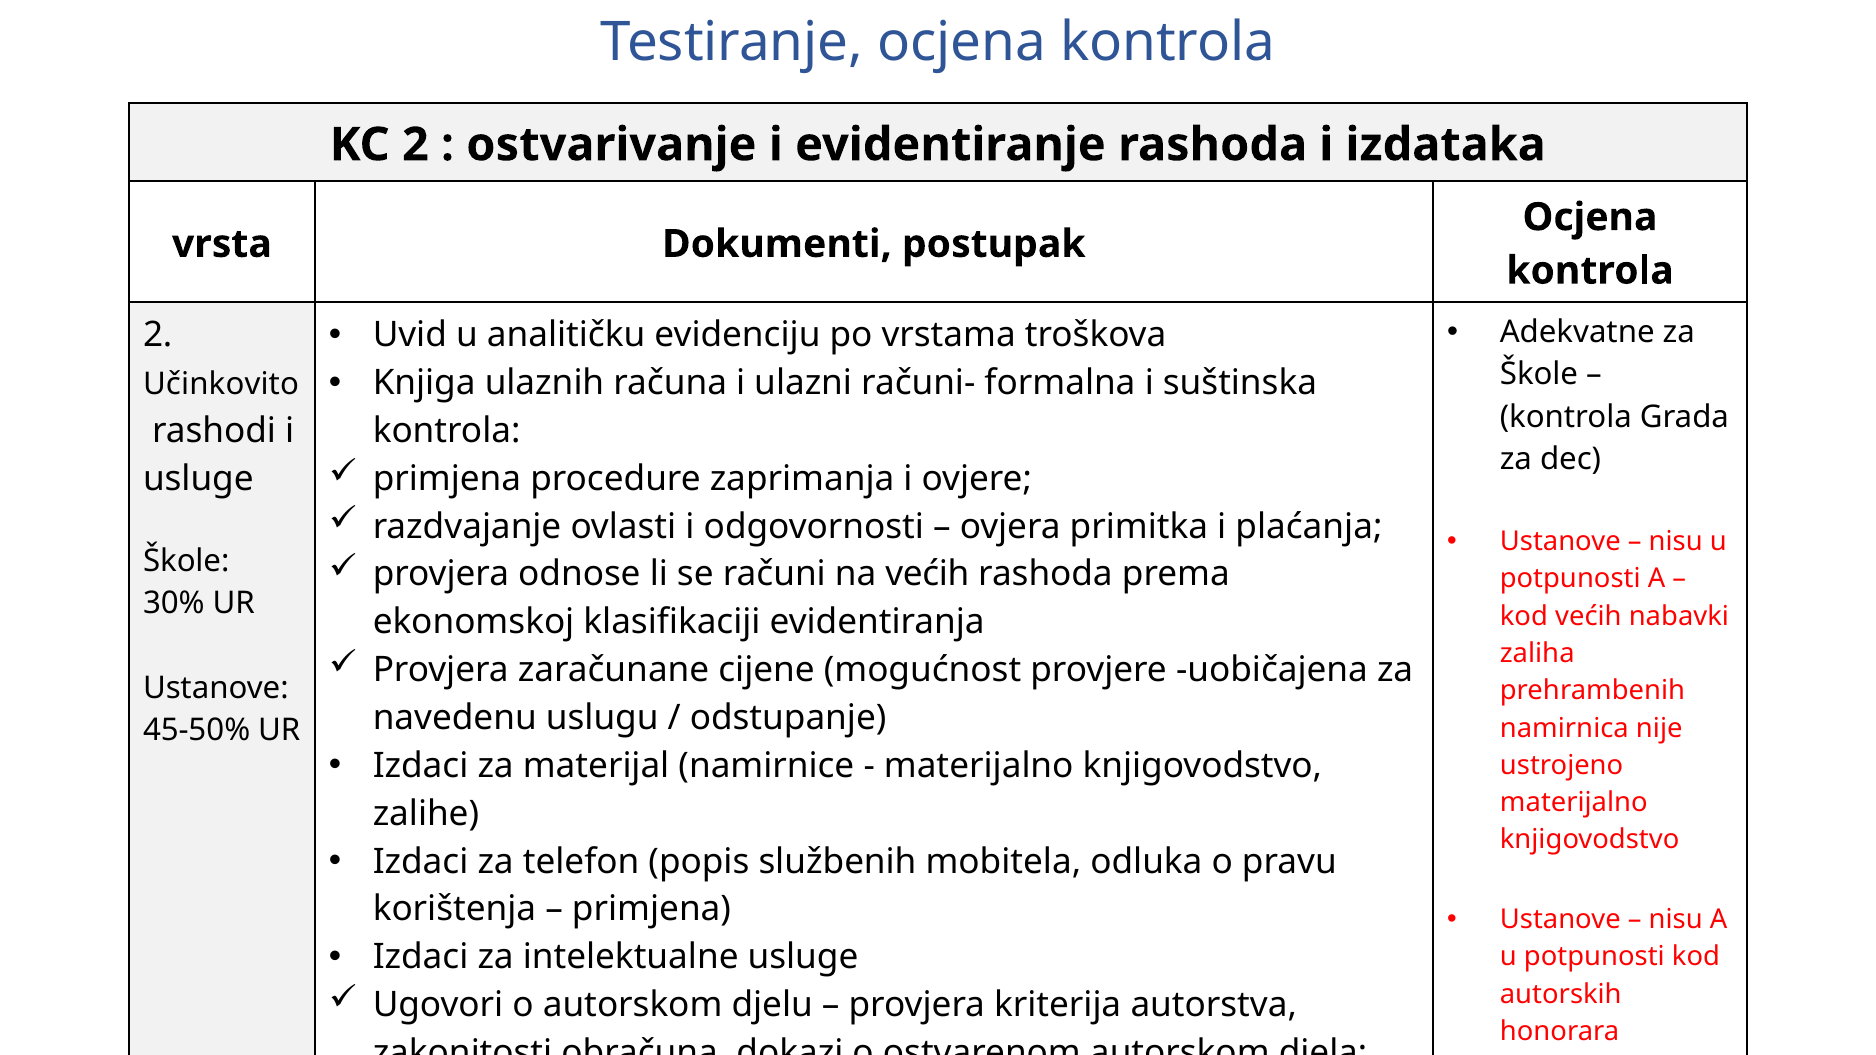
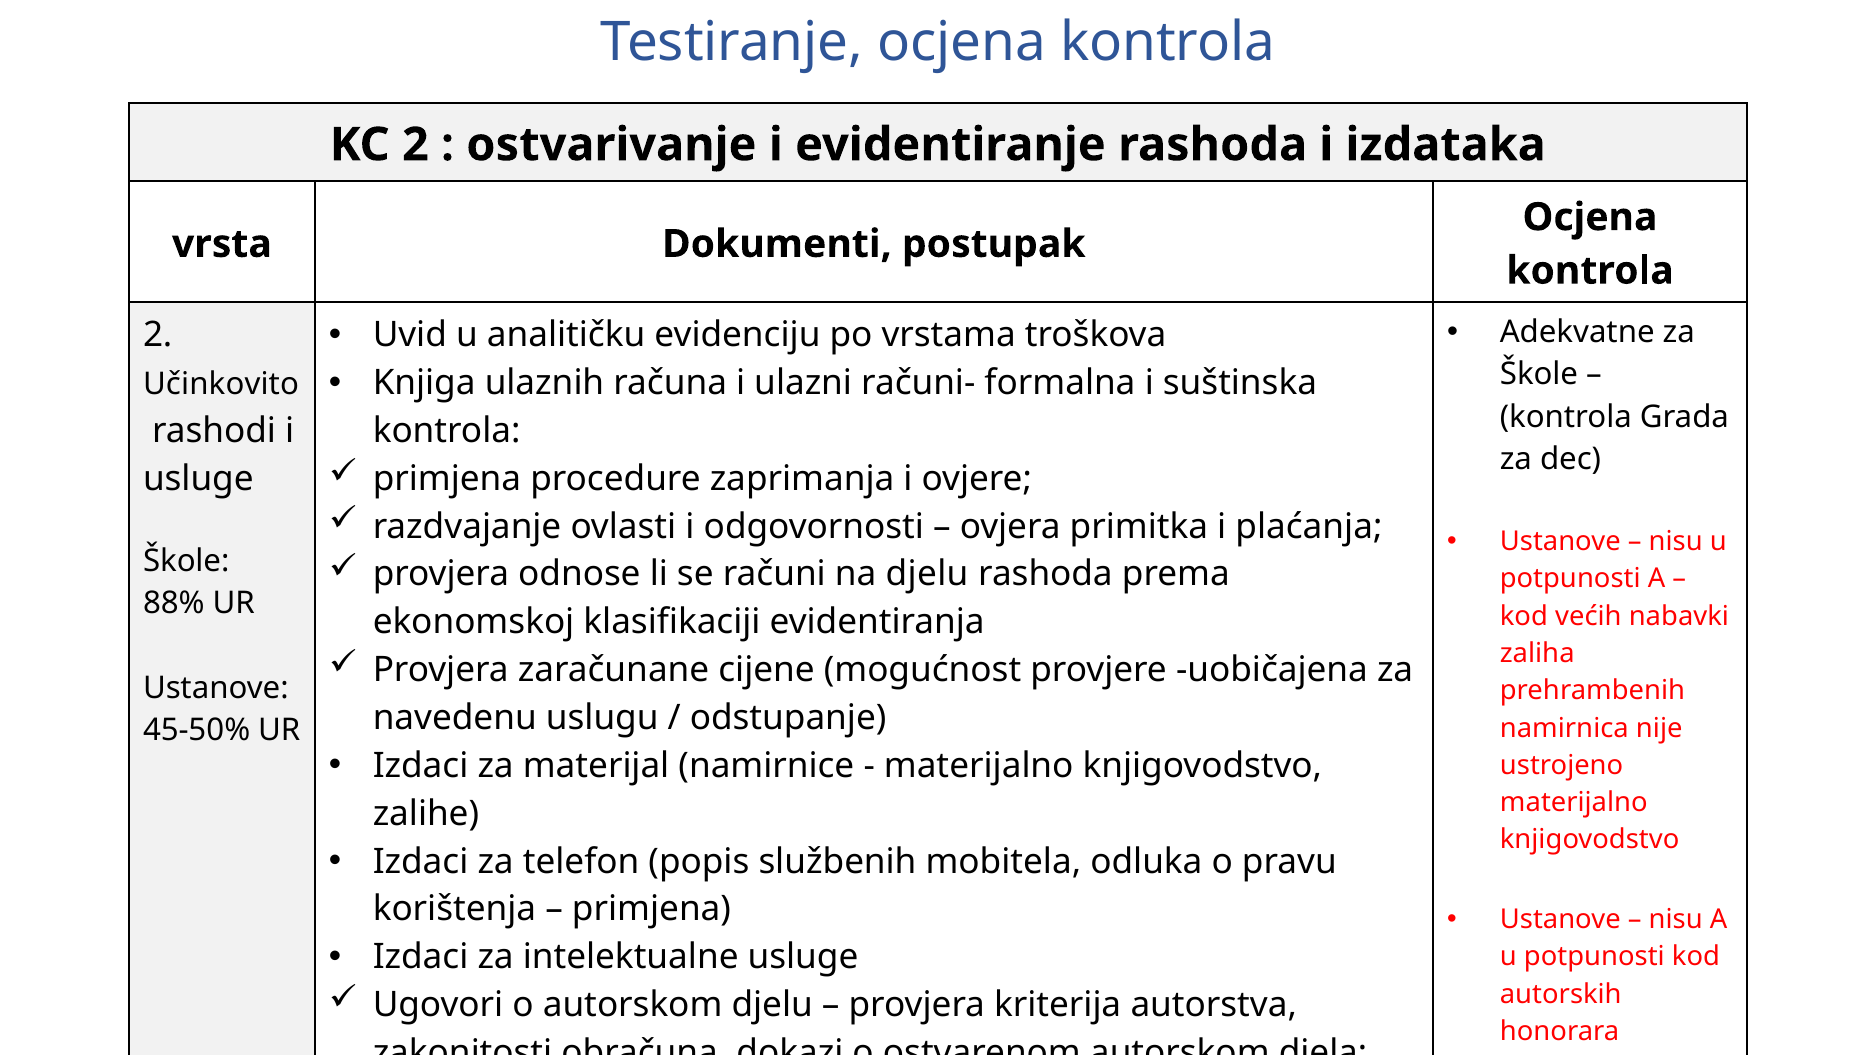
na većih: većih -> djelu
30%: 30% -> 88%
